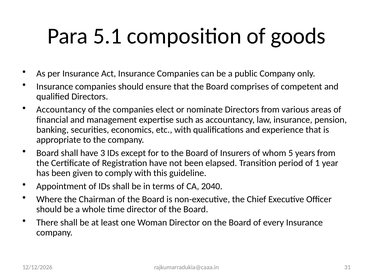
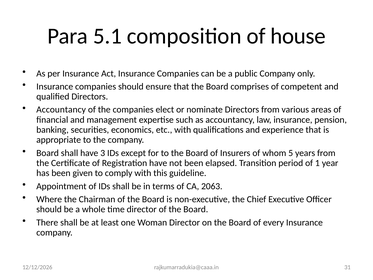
goods: goods -> house
2040: 2040 -> 2063
